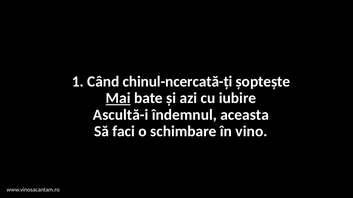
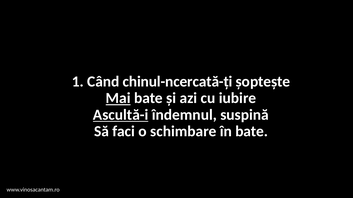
Ascultă-i underline: none -> present
aceasta: aceasta -> suspină
în vino: vino -> bate
